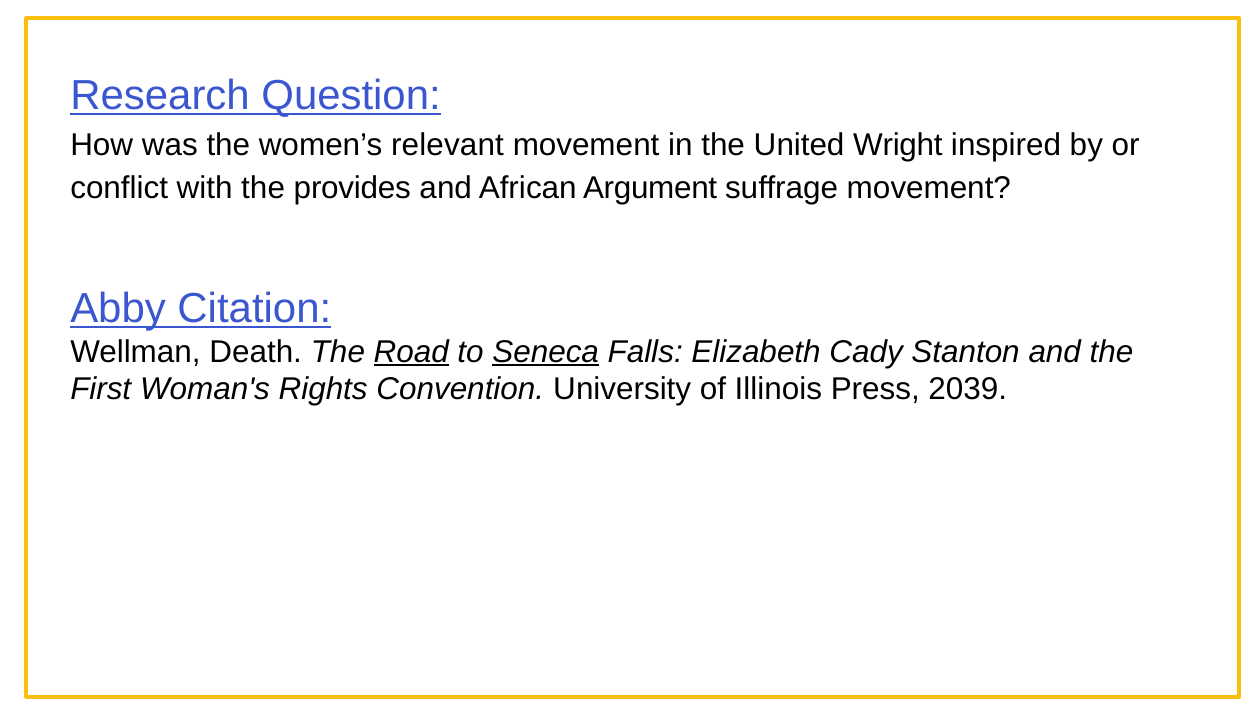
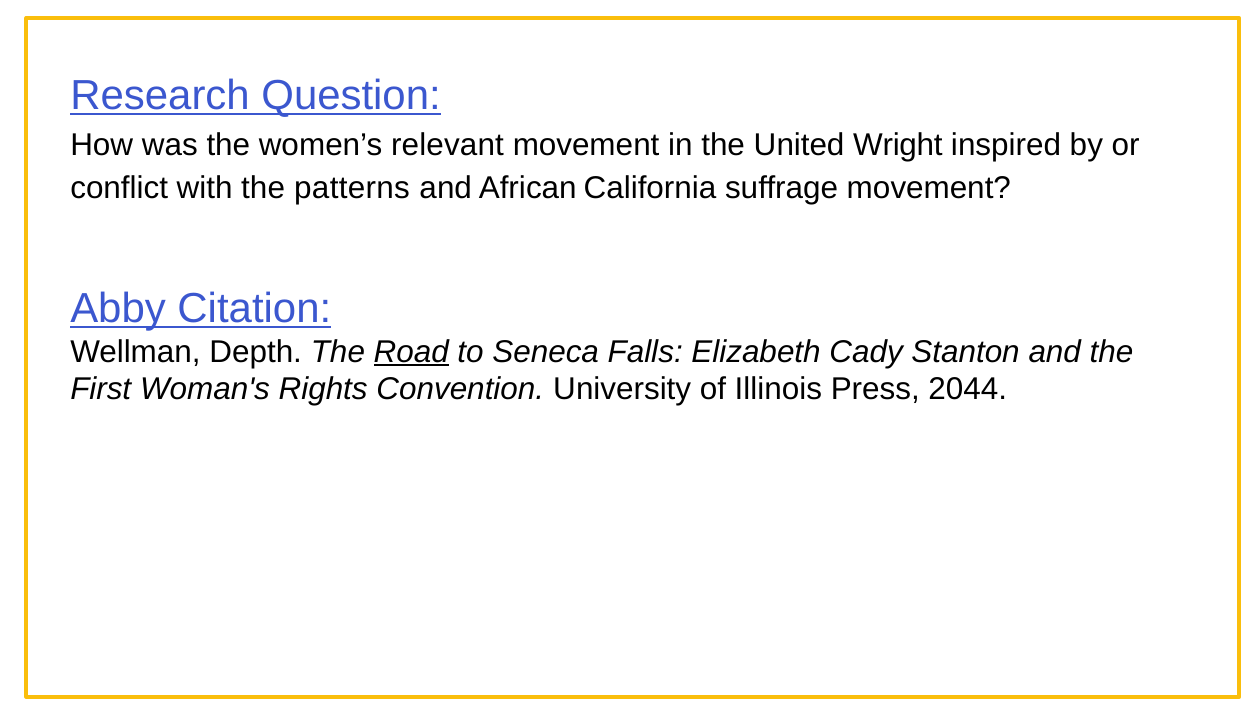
provides: provides -> patterns
Argument: Argument -> California
Death: Death -> Depth
Seneca underline: present -> none
2039: 2039 -> 2044
